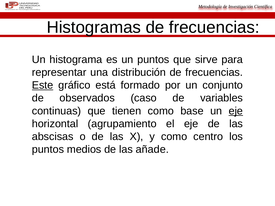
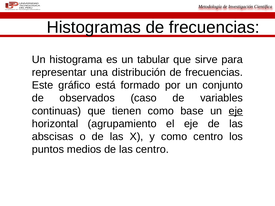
un puntos: puntos -> tabular
Este underline: present -> none
las añade: añade -> centro
